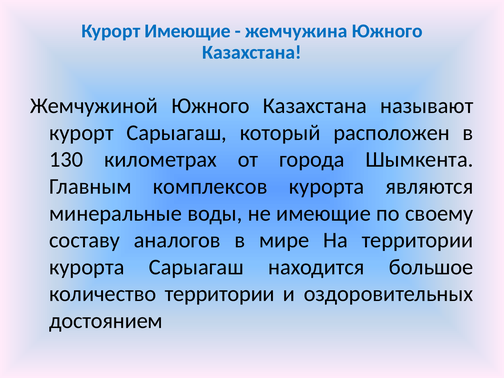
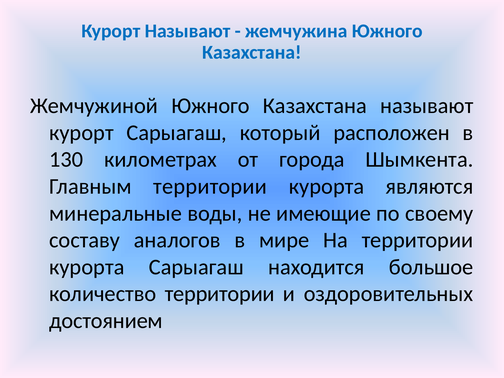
Курорт Имеющие: Имеющие -> Называют
Главным комплексов: комплексов -> территории
